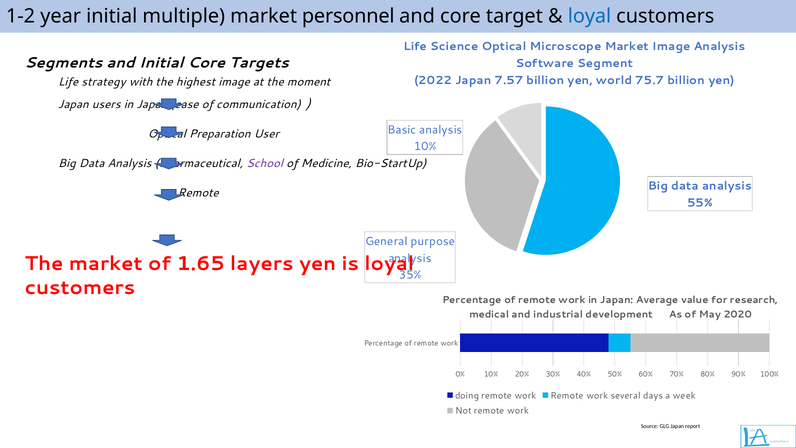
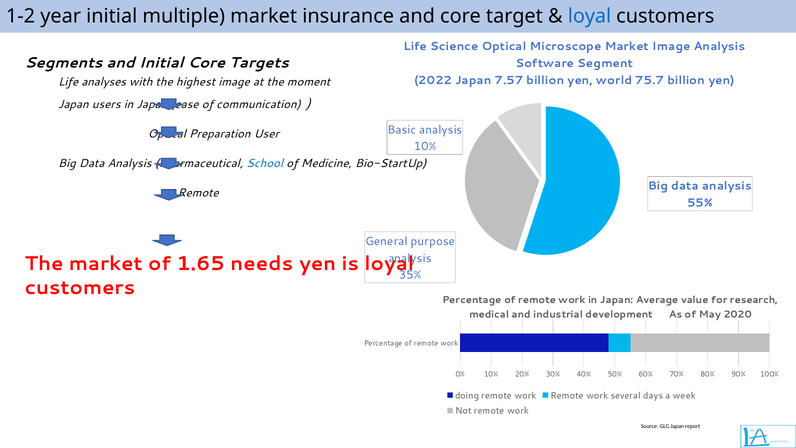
personnel: personnel -> insurance
strategy: strategy -> analyses
School colour: purple -> blue
layers: layers -> needs
